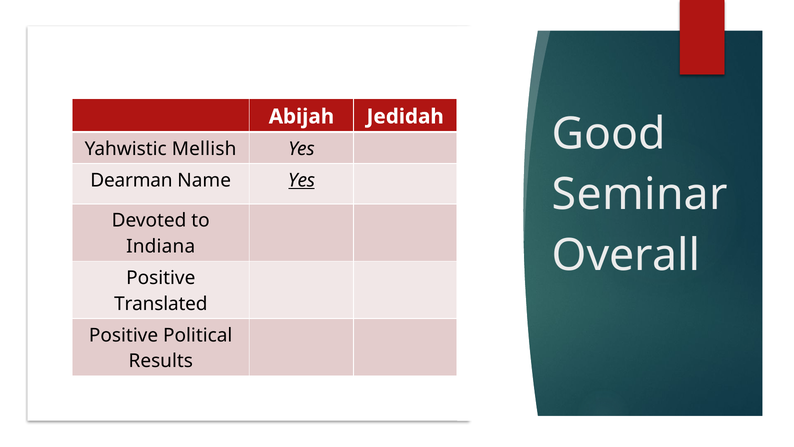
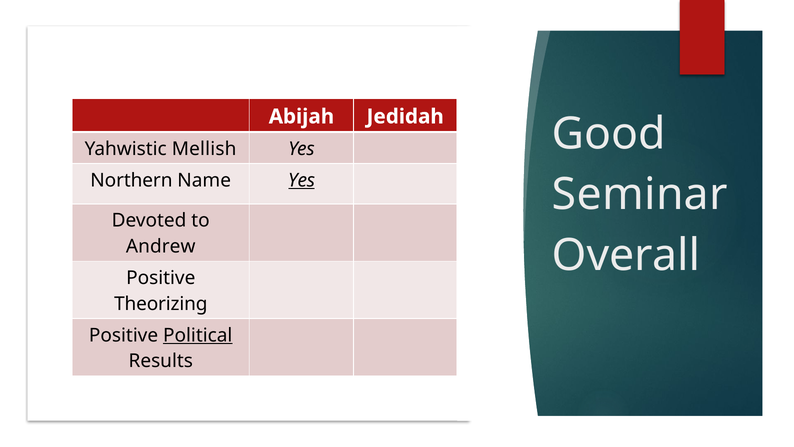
Dearman: Dearman -> Northern
Indiana: Indiana -> Andrew
Translated: Translated -> Theorizing
Political underline: none -> present
